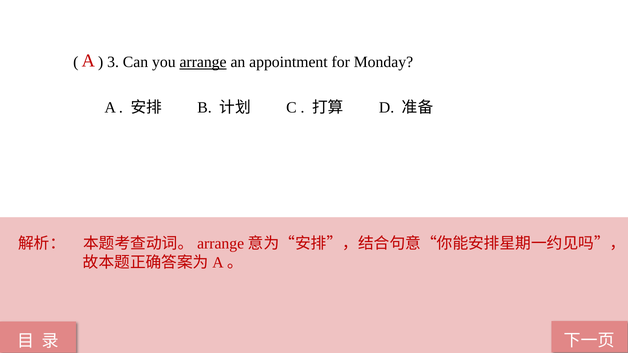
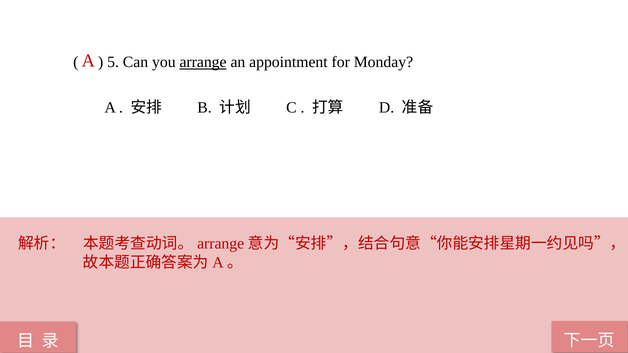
3: 3 -> 5
